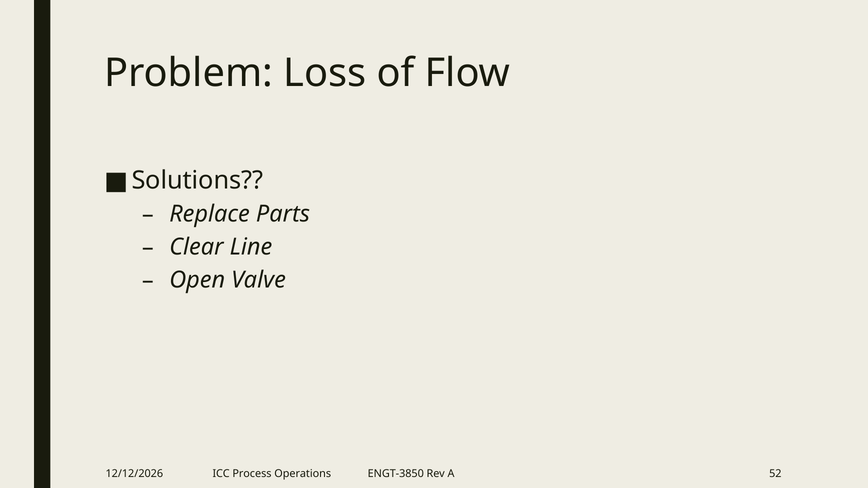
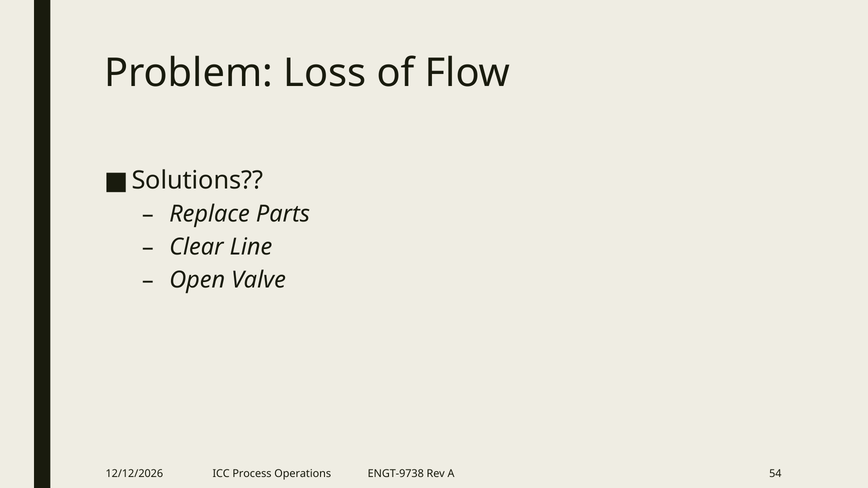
ENGT-3850: ENGT-3850 -> ENGT-9738
52: 52 -> 54
